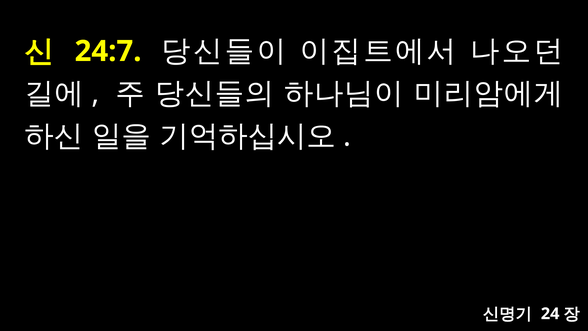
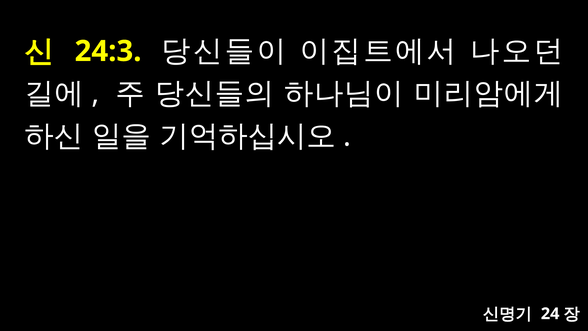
24:7: 24:7 -> 24:3
